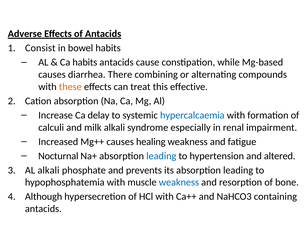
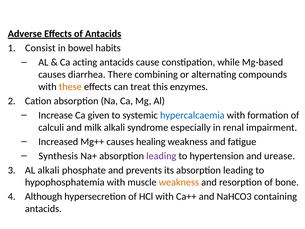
Ca habits: habits -> acting
effective: effective -> enzymes
delay: delay -> given
Nocturnal: Nocturnal -> Synthesis
leading at (161, 156) colour: blue -> purple
altered: altered -> urease
weakness at (179, 182) colour: blue -> orange
